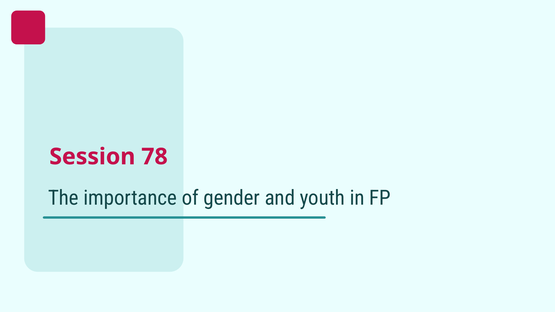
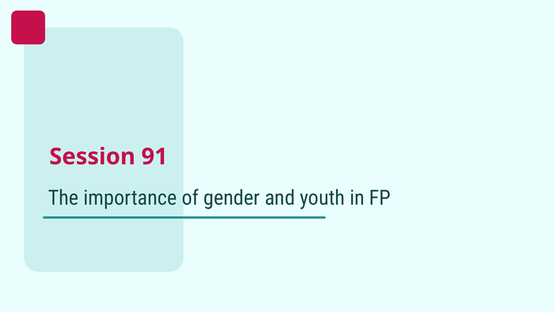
78: 78 -> 91
